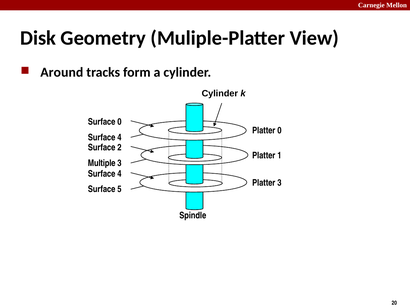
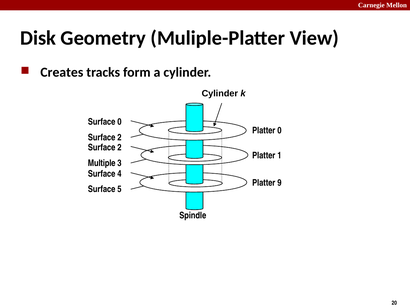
Around: Around -> Creates
4 at (119, 137): 4 -> 2
Platter 3: 3 -> 9
